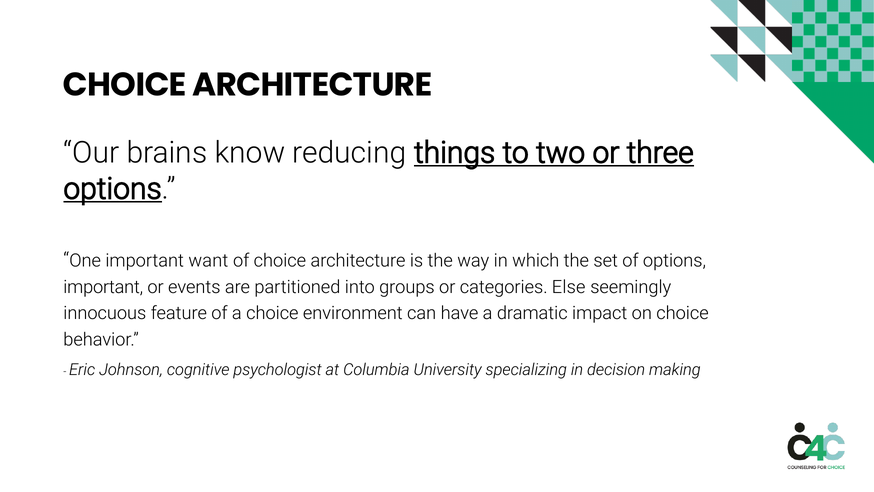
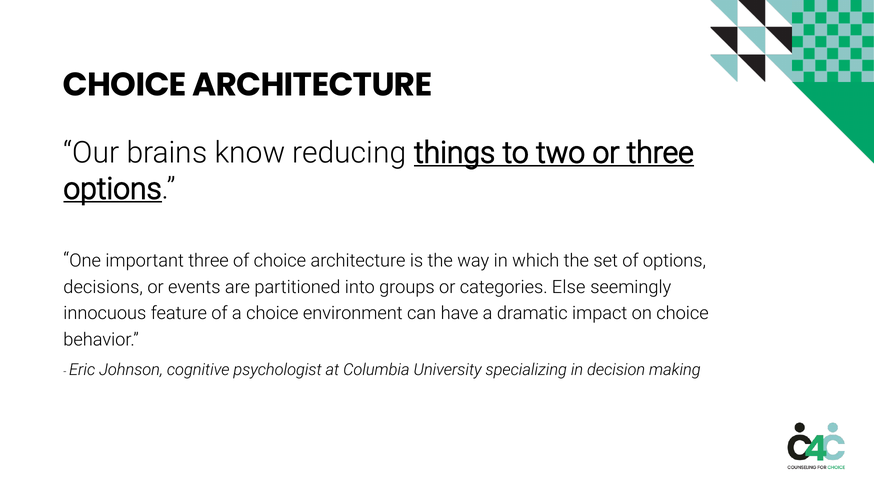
important want: want -> three
important at (103, 287): important -> decisions
